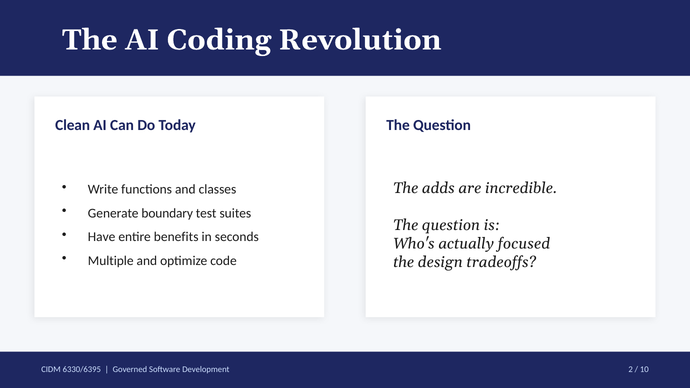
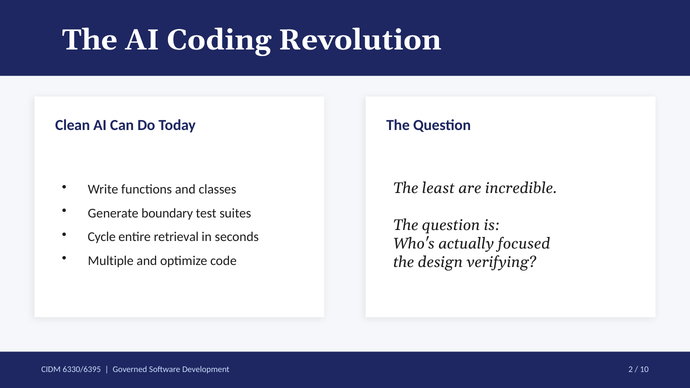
adds: adds -> least
Have: Have -> Cycle
benefits: benefits -> retrieval
tradeoffs: tradeoffs -> verifying
